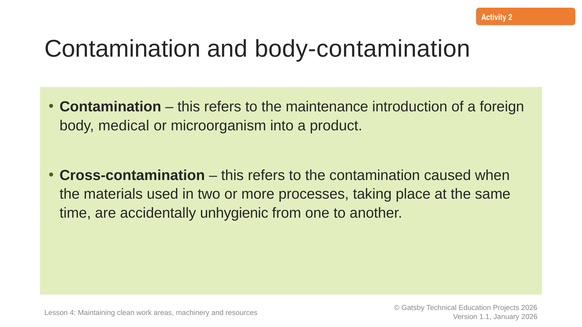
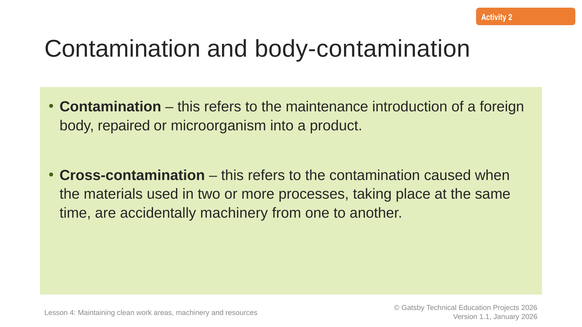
medical: medical -> repaired
accidentally unhygienic: unhygienic -> machinery
